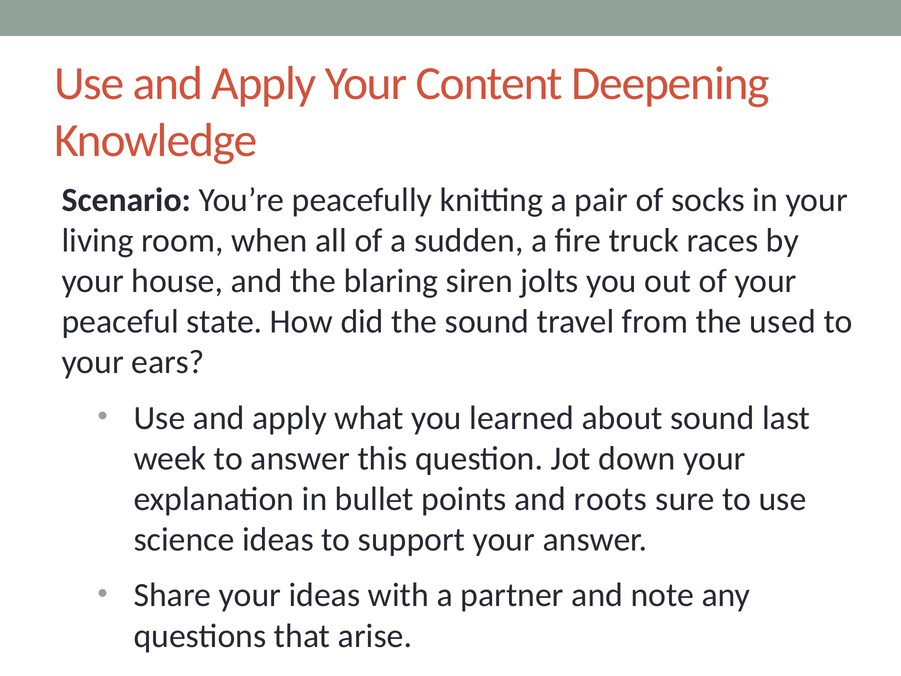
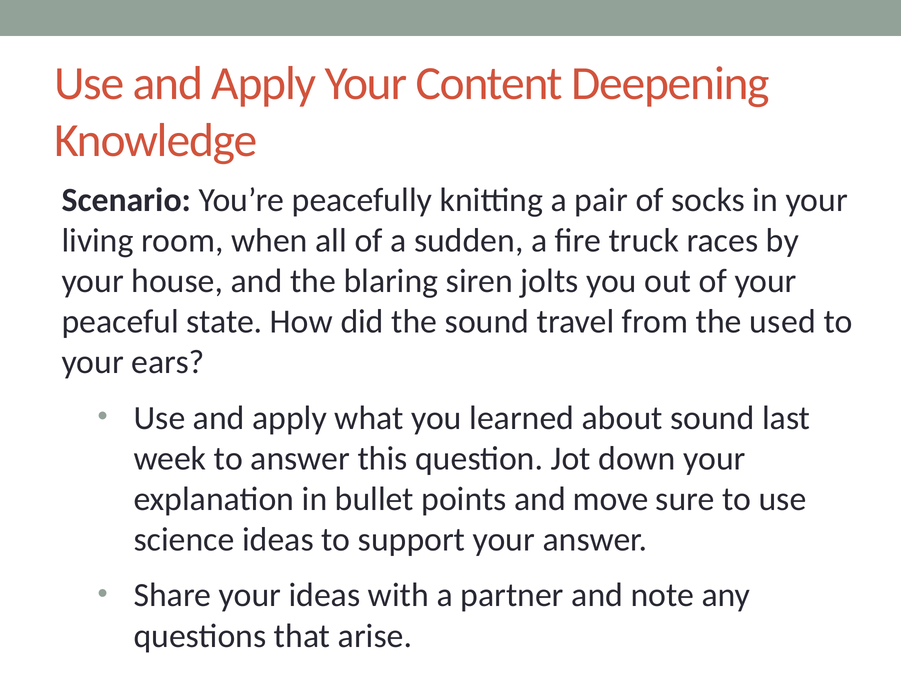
roots: roots -> move
